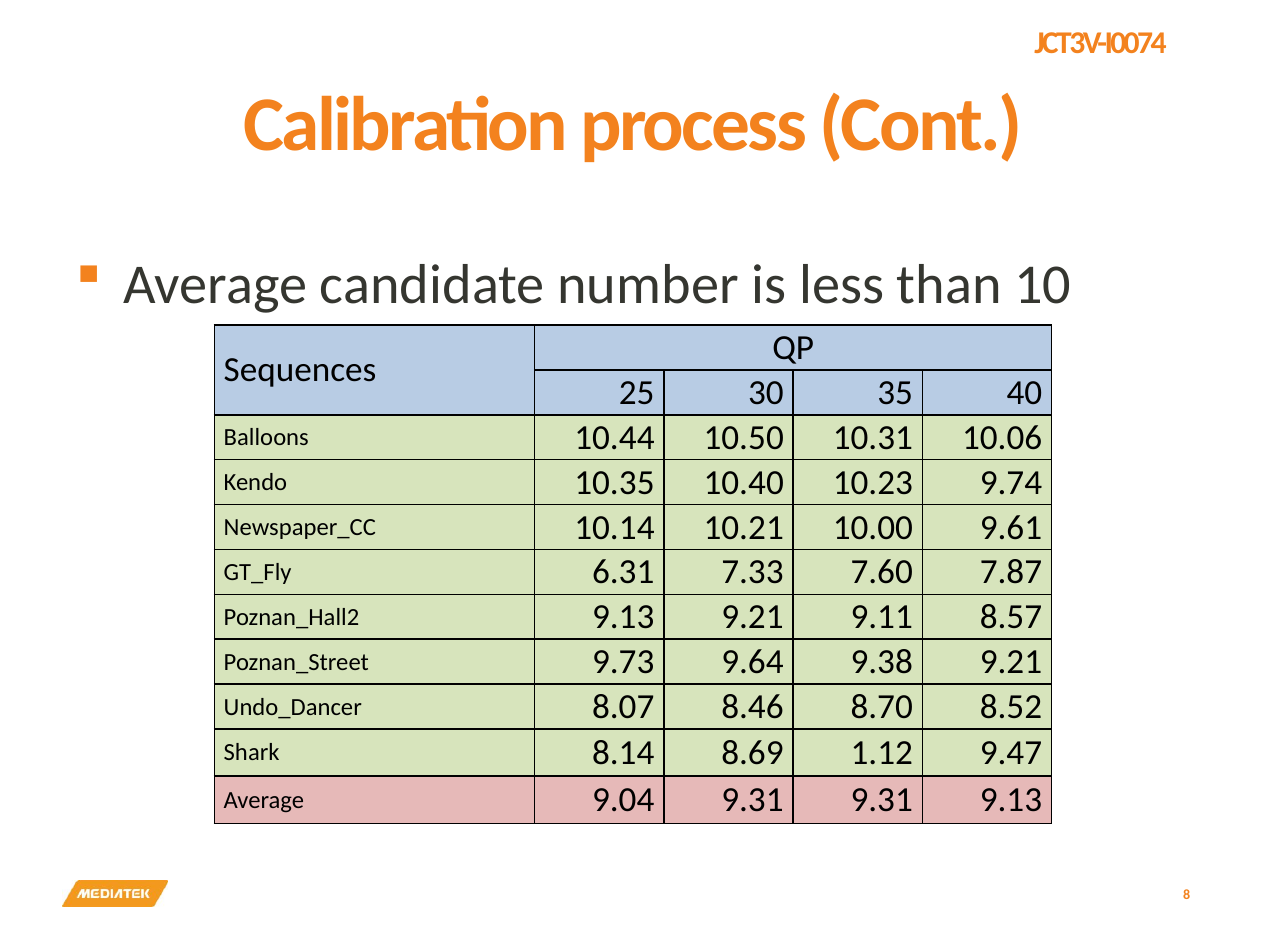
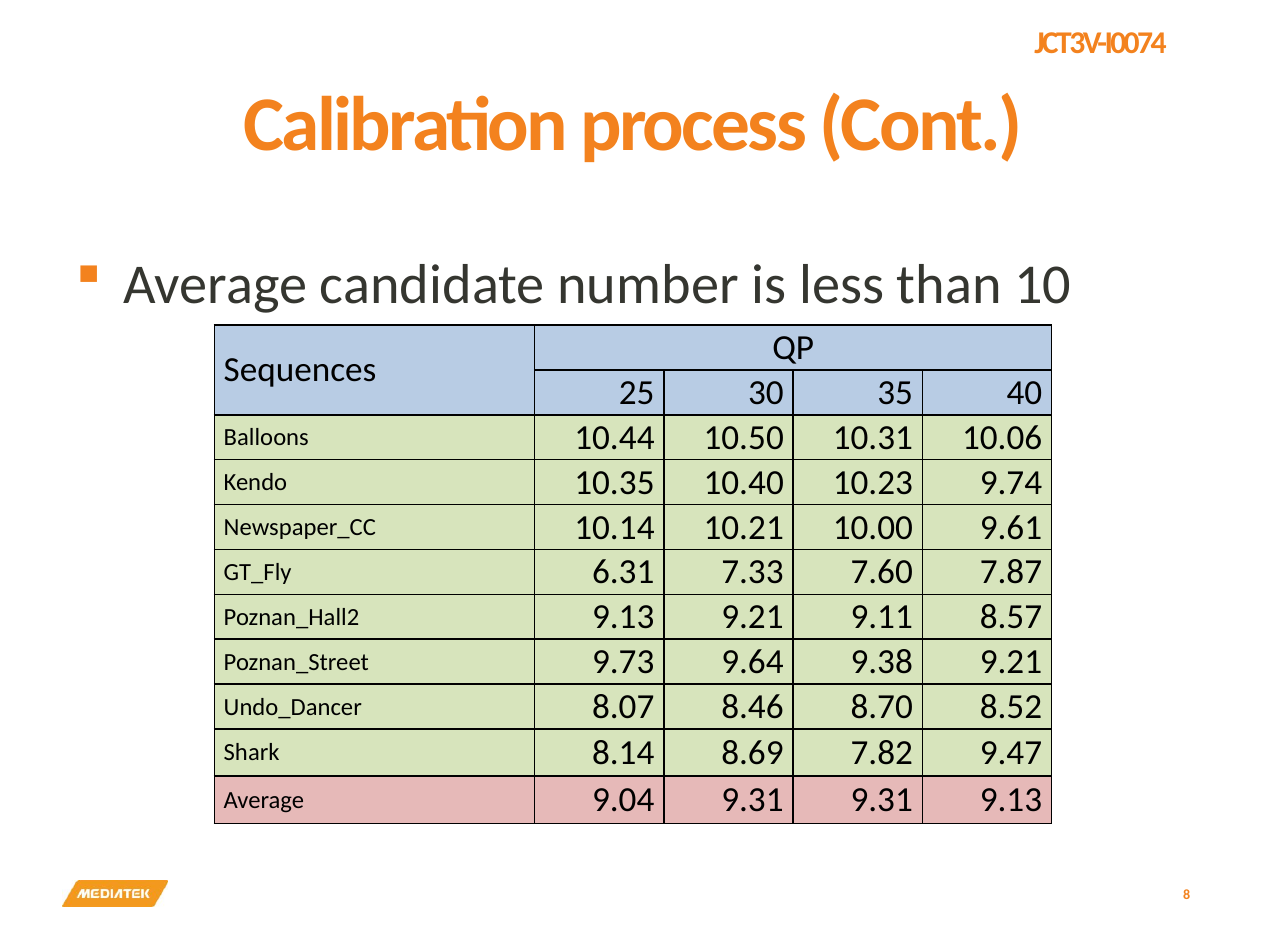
1.12: 1.12 -> 7.82
